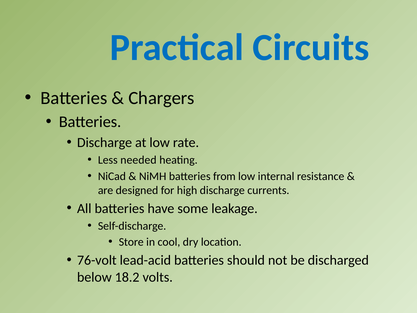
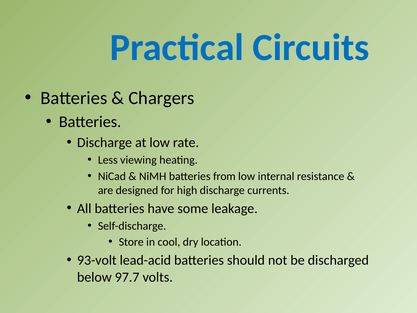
needed: needed -> viewing
76-volt: 76-volt -> 93-volt
18.2: 18.2 -> 97.7
